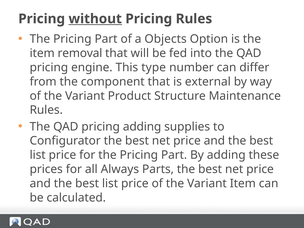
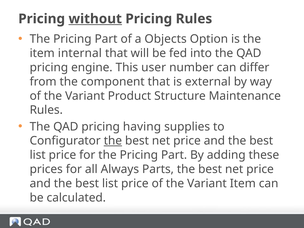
removal: removal -> internal
type: type -> user
pricing adding: adding -> having
the at (113, 141) underline: none -> present
